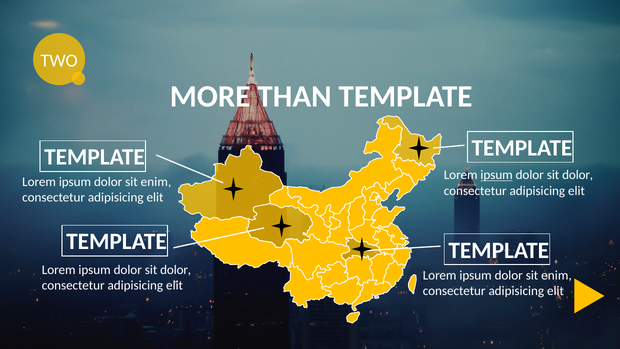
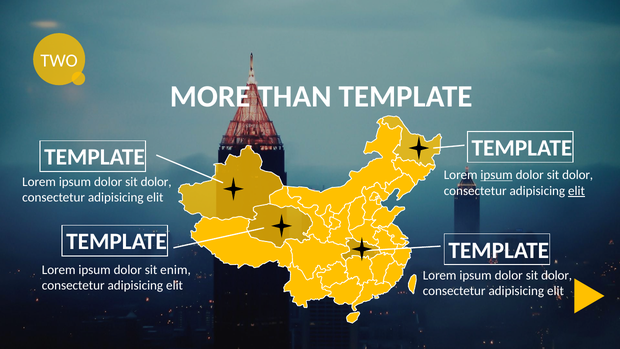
enim at (156, 182): enim -> dolor
elit at (577, 191) underline: none -> present
dolor at (176, 270): dolor -> enim
enim at (557, 275): enim -> dolor
